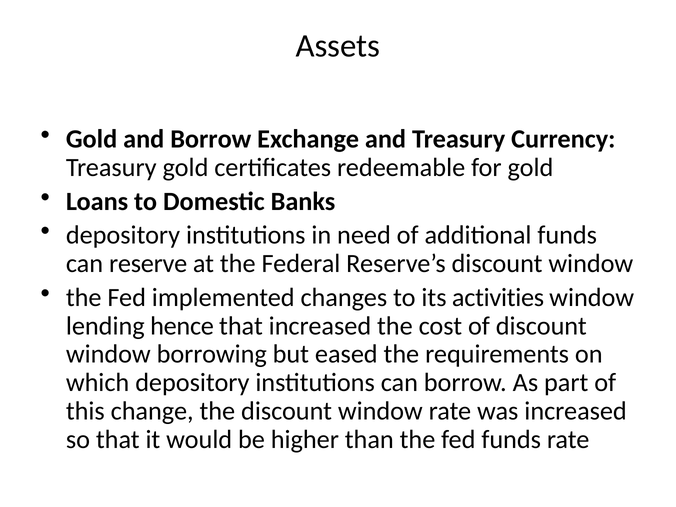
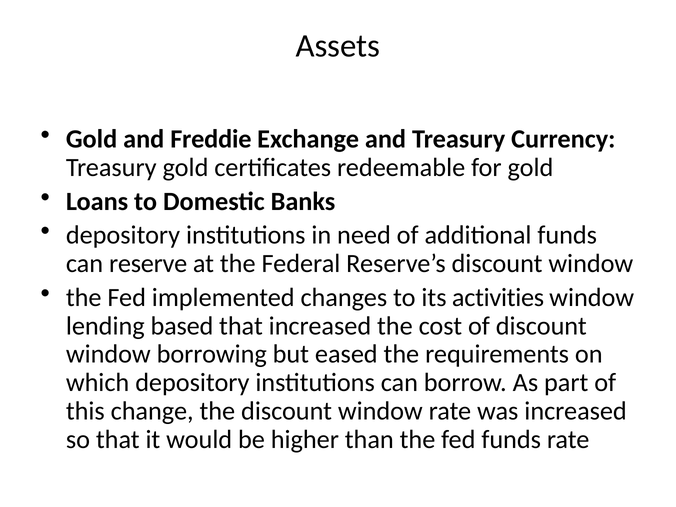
and Borrow: Borrow -> Freddie
hence: hence -> based
